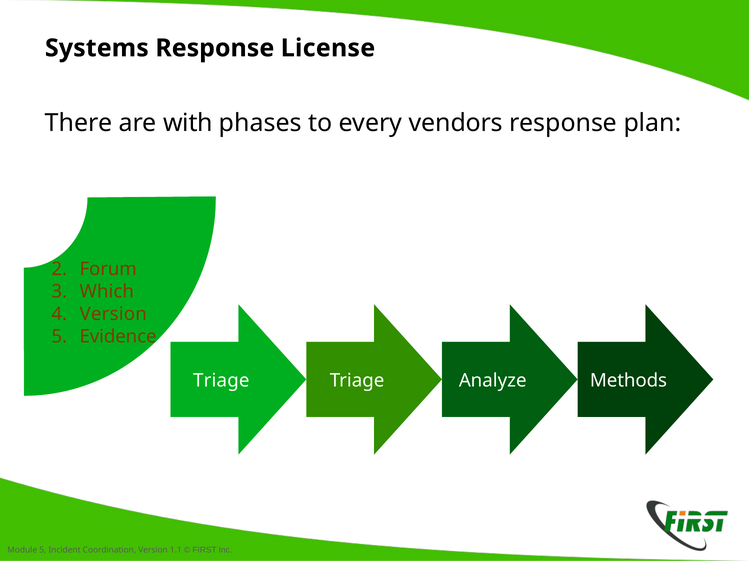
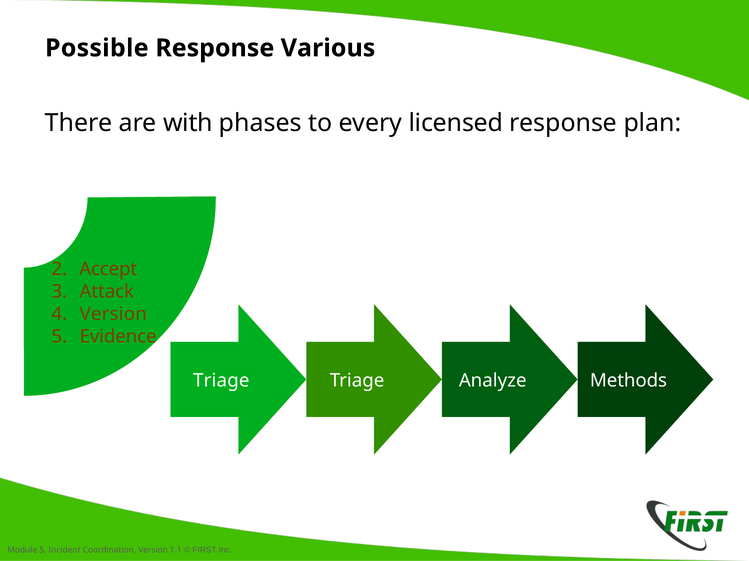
Systems: Systems -> Possible
License: License -> Various
vendors: vendors -> licensed
Forum: Forum -> Accept
Which: Which -> Attack
